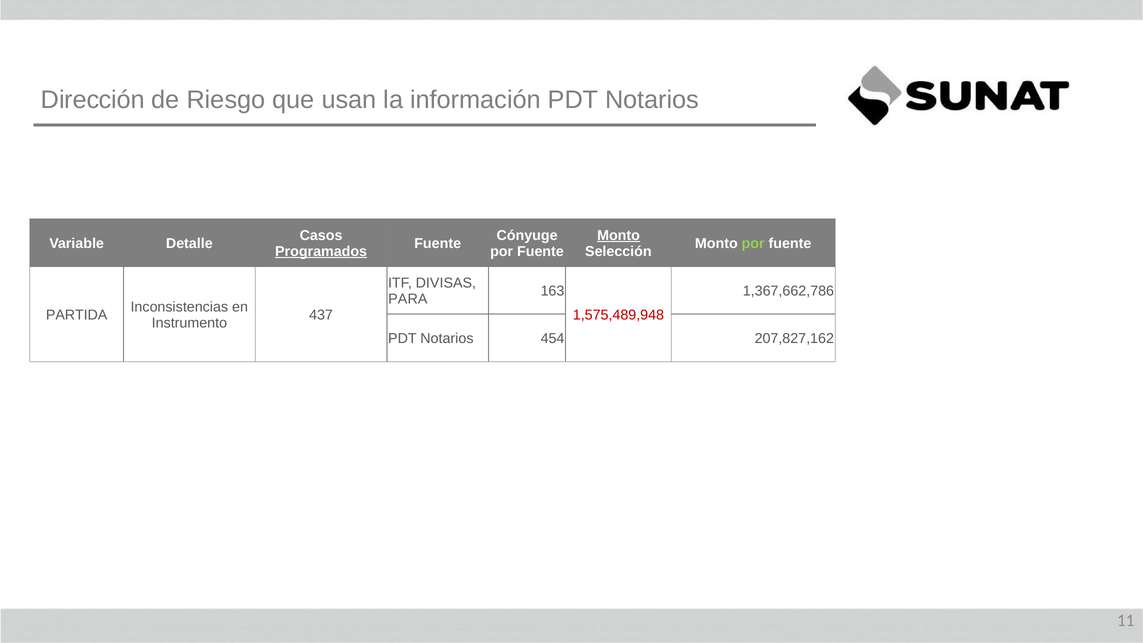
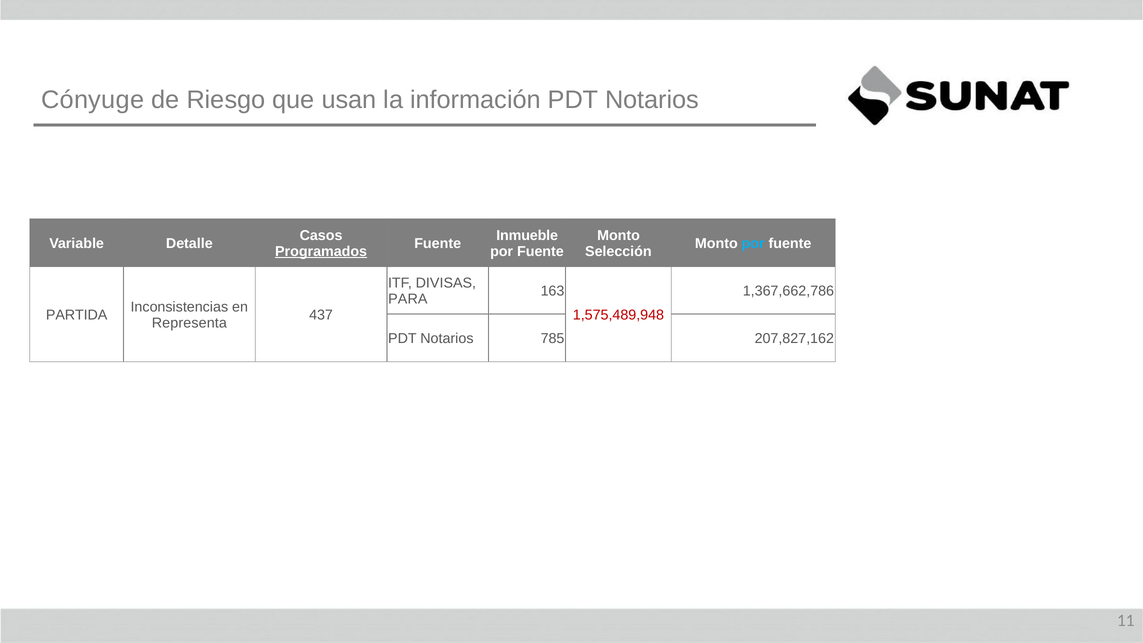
Dirección: Dirección -> Cónyuge
Cónyuge: Cónyuge -> Inmueble
Monto at (619, 236) underline: present -> none
por at (753, 244) colour: light green -> light blue
Instrumento: Instrumento -> Representa
454: 454 -> 785
